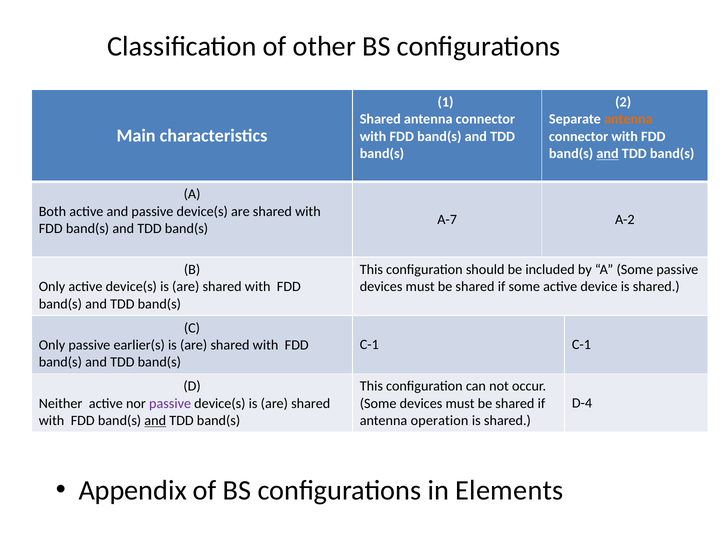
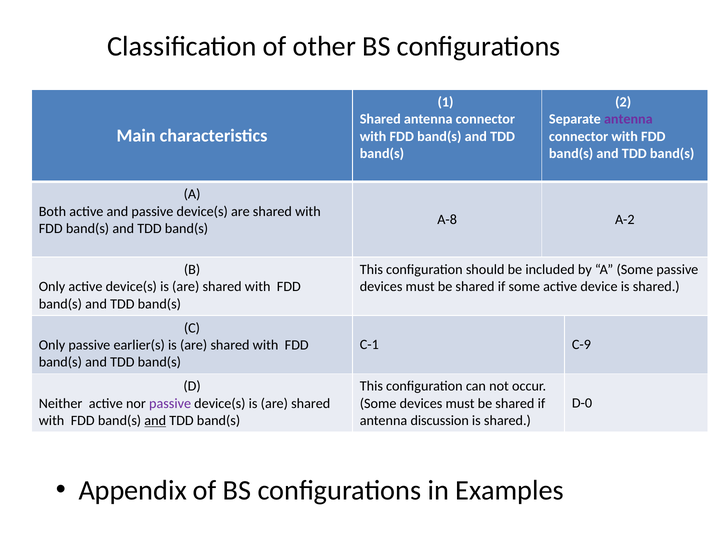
antenna at (628, 119) colour: orange -> purple
and at (608, 154) underline: present -> none
A-7: A-7 -> A-8
C-1 C-1: C-1 -> C-9
D-4: D-4 -> D-0
operation: operation -> discussion
Elements: Elements -> Examples
